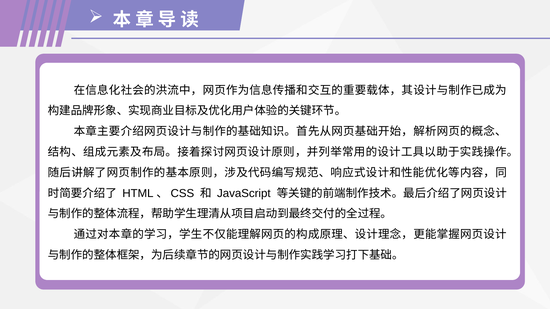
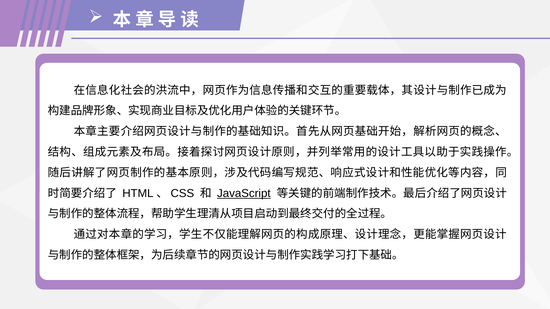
JavaScript underline: none -> present
